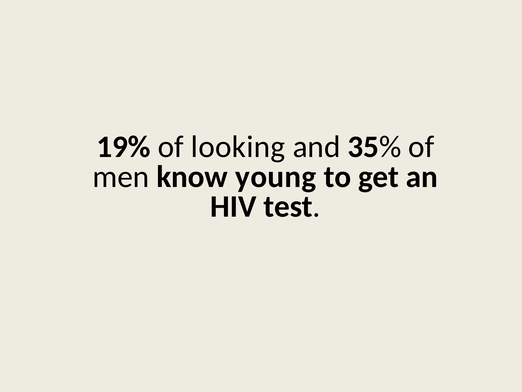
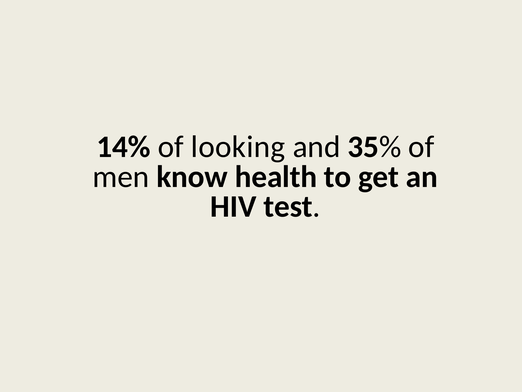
19%: 19% -> 14%
young: young -> health
